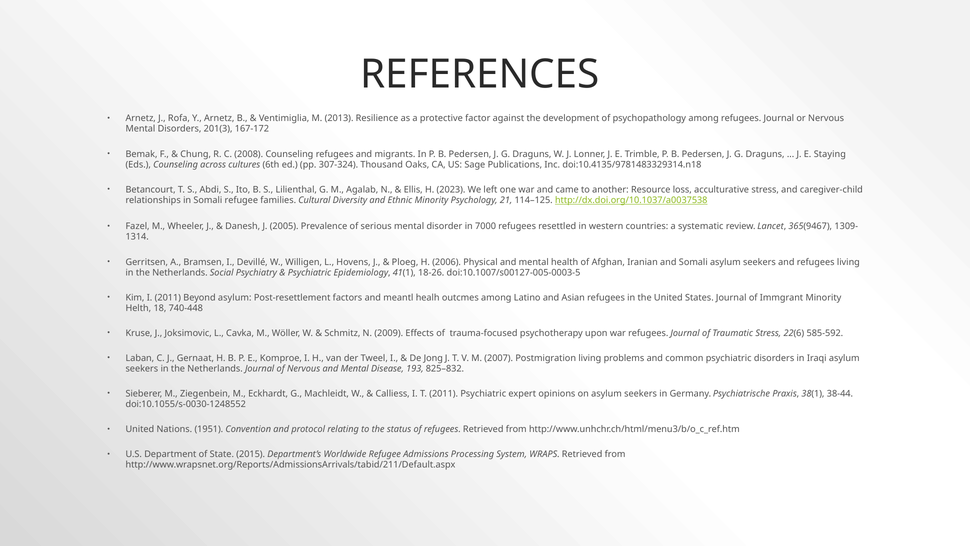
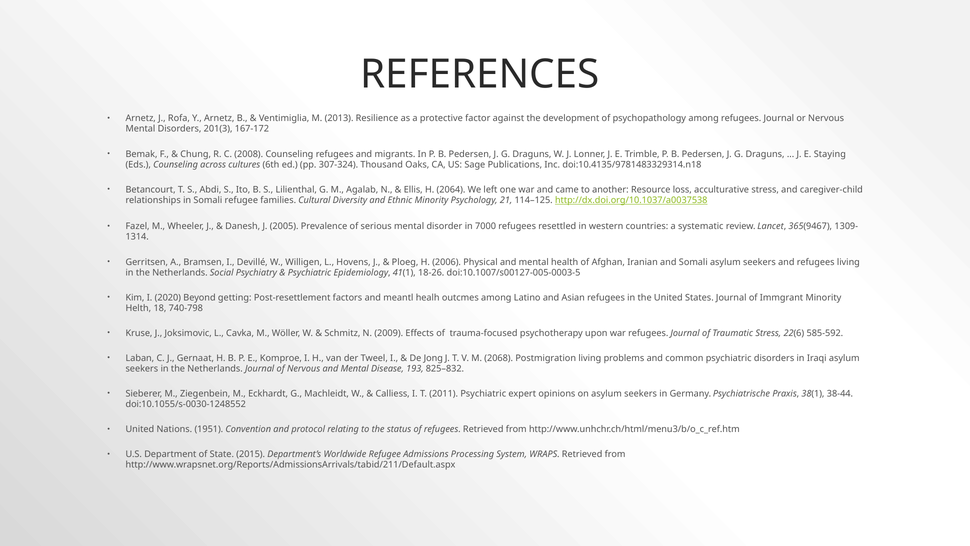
2023: 2023 -> 2064
I 2011: 2011 -> 2020
Beyond asylum: asylum -> getting
740-448: 740-448 -> 740-798
2007: 2007 -> 2068
